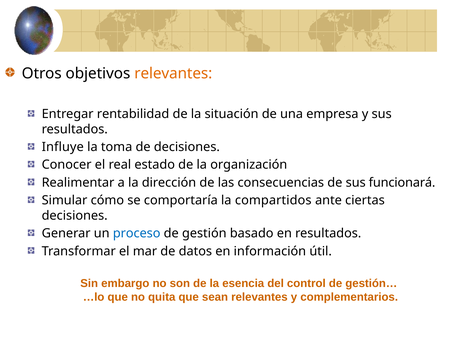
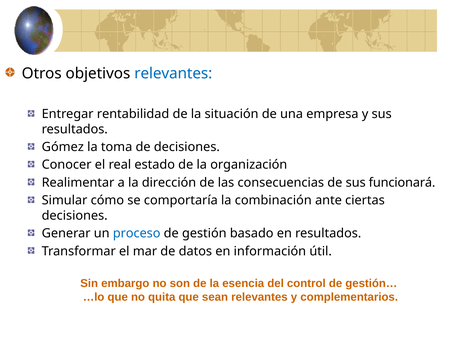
relevantes at (173, 73) colour: orange -> blue
Influye: Influye -> Gómez
compartidos: compartidos -> combinación
